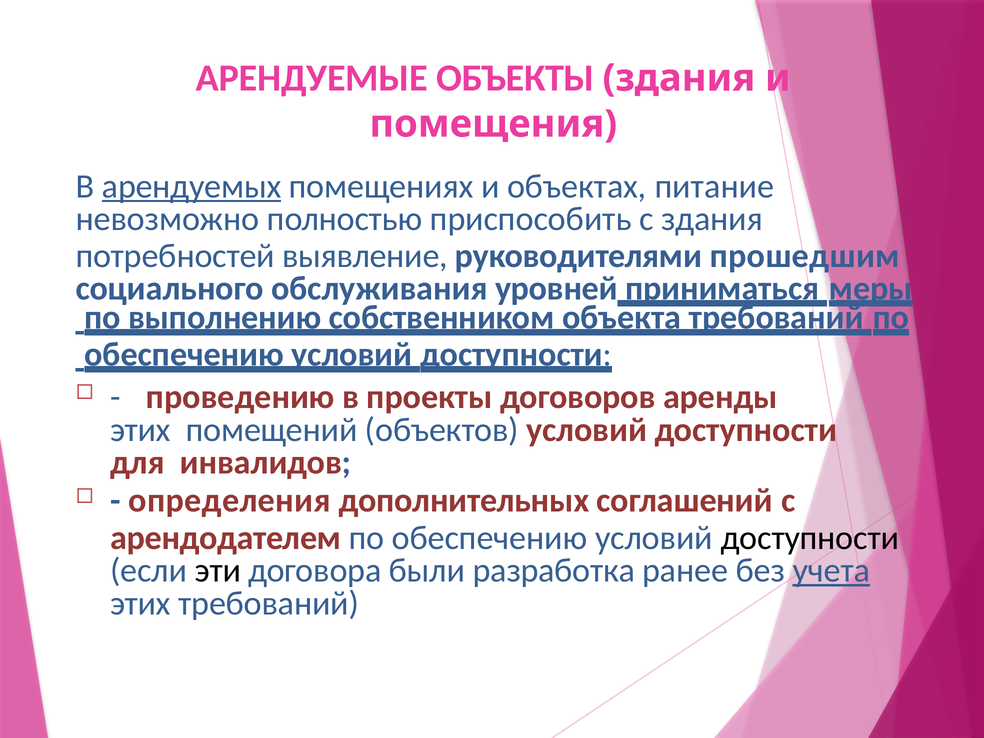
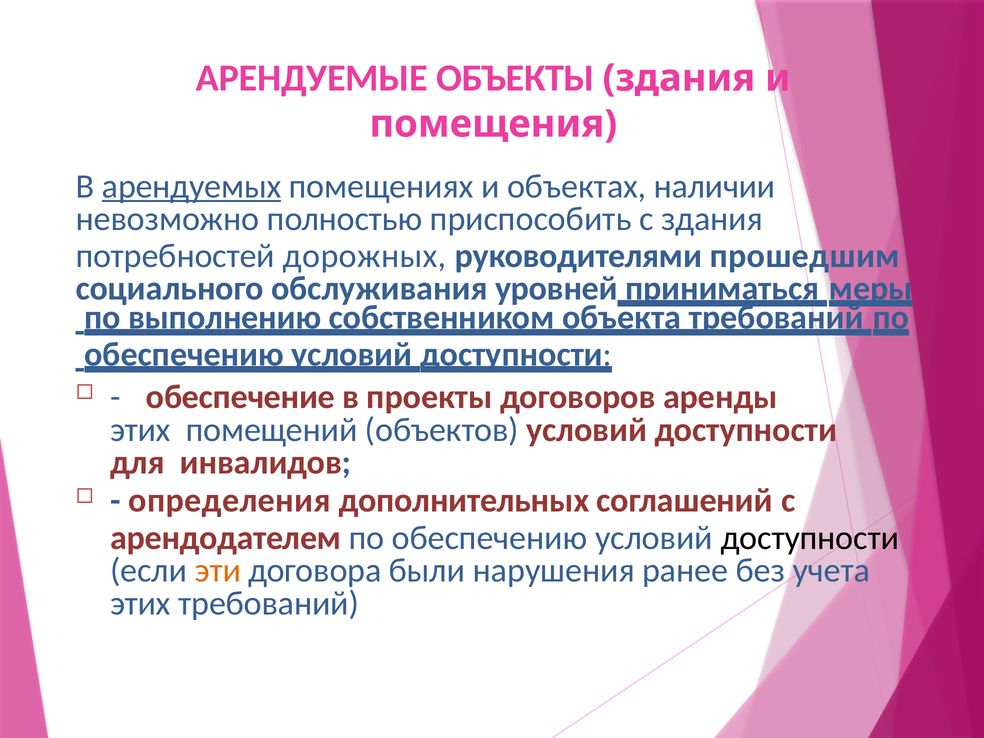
питание: питание -> наличии
выявление: выявление -> дорожных
проведению: проведению -> обеспечение
эти colour: black -> orange
разработка: разработка -> нарушения
учета underline: present -> none
